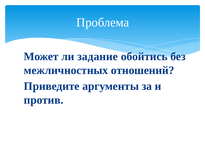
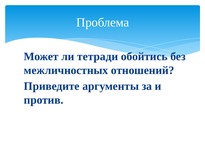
задание: задание -> тетради
